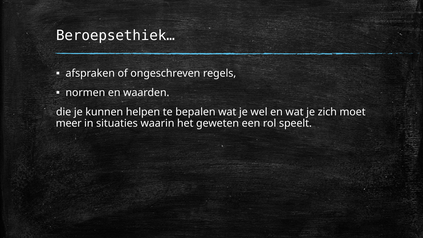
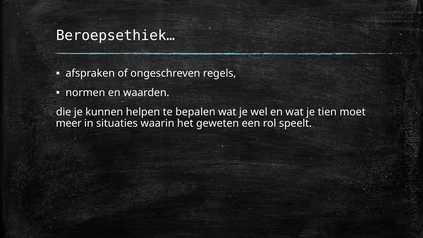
zich: zich -> tien
